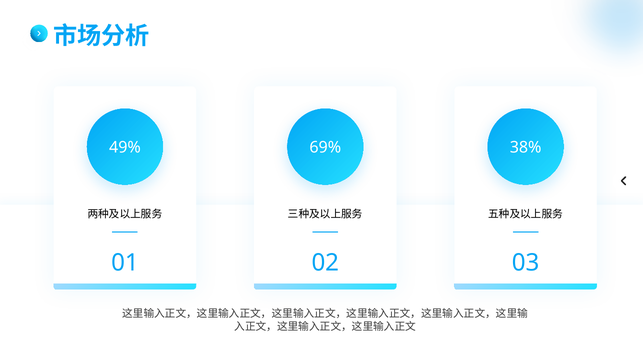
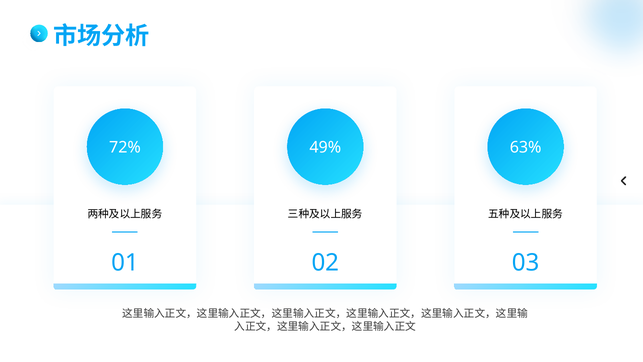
38%: 38% -> 63%
49%: 49% -> 72%
69%: 69% -> 49%
